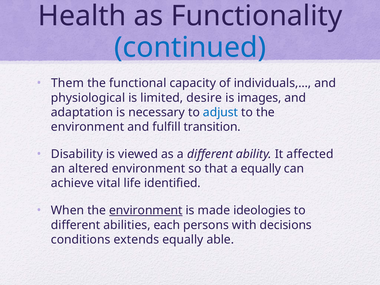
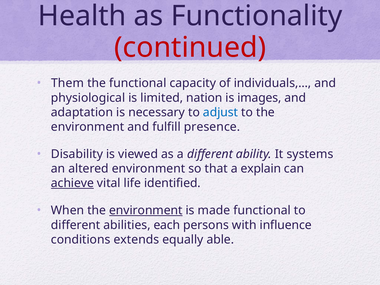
continued colour: blue -> red
desire: desire -> nation
transition: transition -> presence
affected: affected -> systems
a equally: equally -> explain
achieve underline: none -> present
made ideologies: ideologies -> functional
decisions: decisions -> influence
